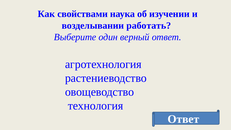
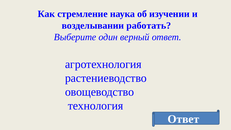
свойствами: свойствами -> стремление
